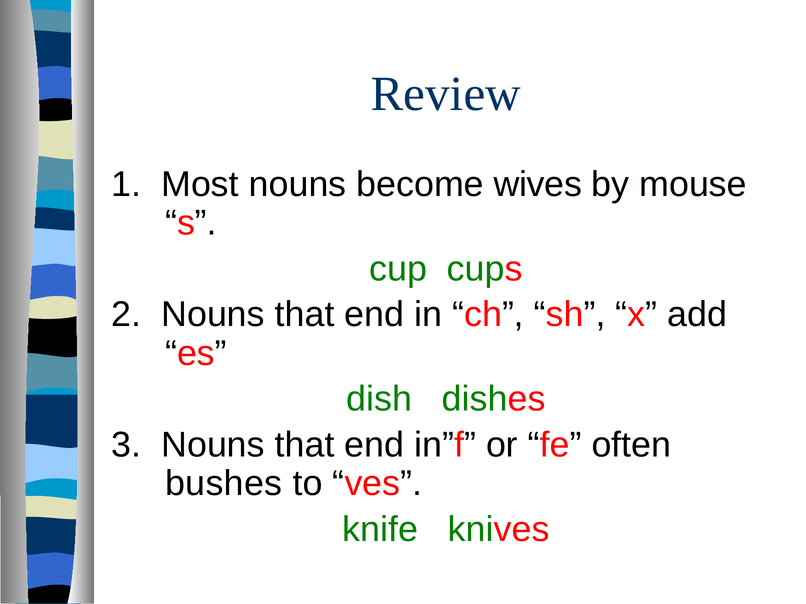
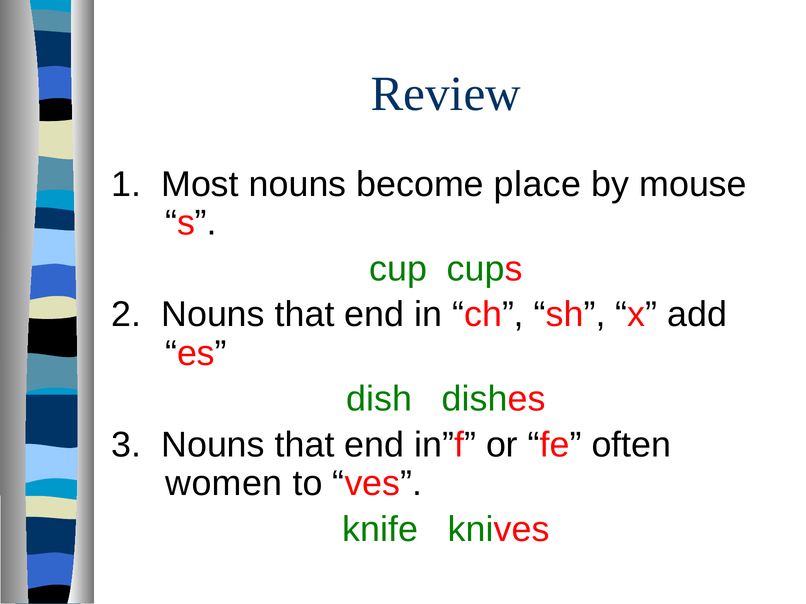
wives: wives -> place
bushes: bushes -> women
